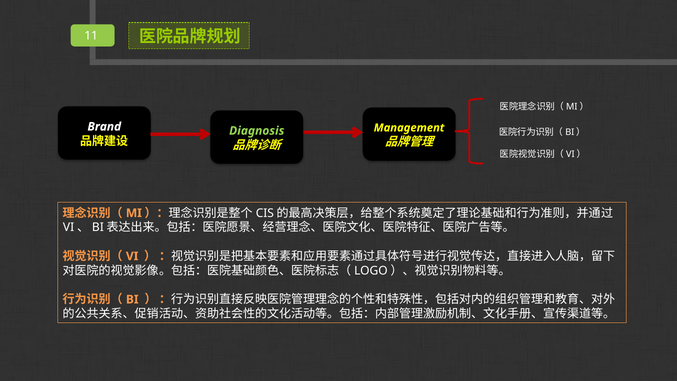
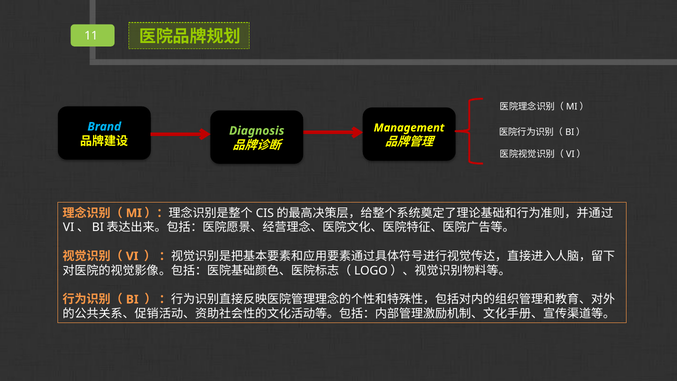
Brand colour: white -> light blue
